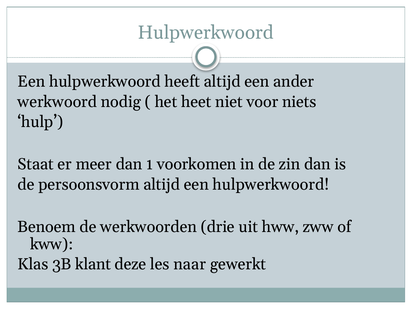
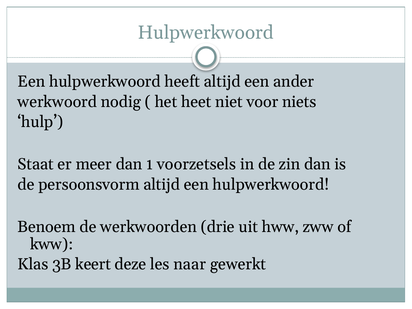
voorkomen: voorkomen -> voorzetsels
klant: klant -> keert
